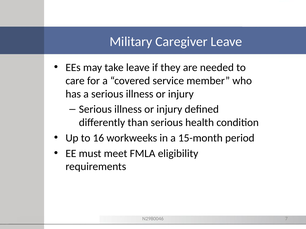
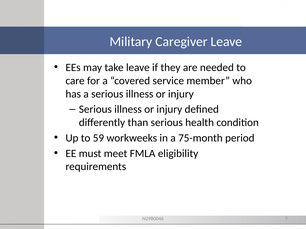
16: 16 -> 59
15-month: 15-month -> 75-month
